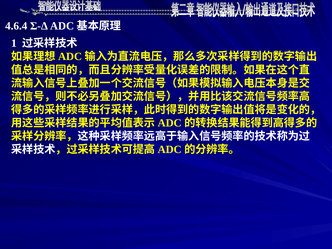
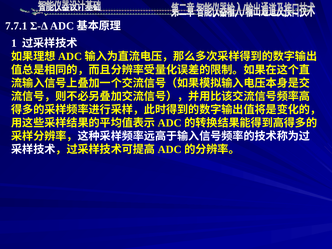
4.6.4: 4.6.4 -> 7.7.1
